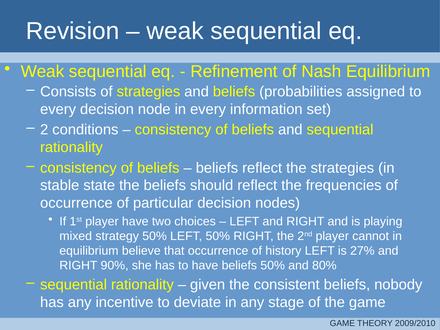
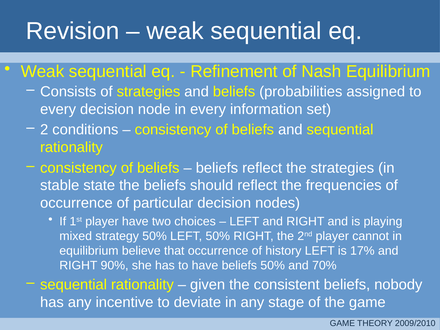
27%: 27% -> 17%
80%: 80% -> 70%
